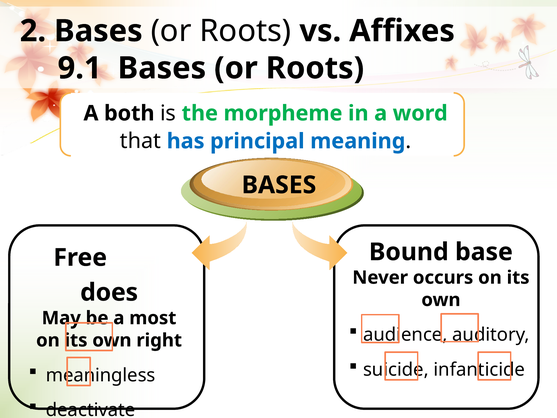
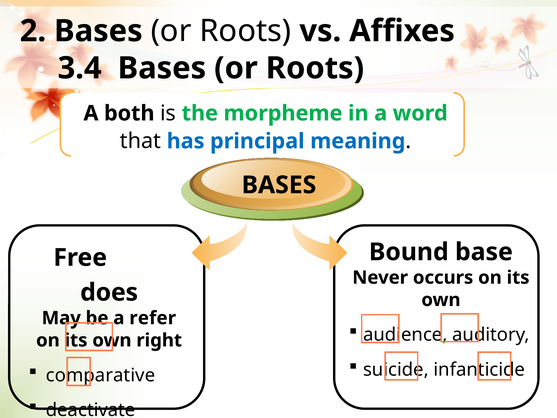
9.1: 9.1 -> 3.4
most: most -> refer
meaningless: meaningless -> comparative
